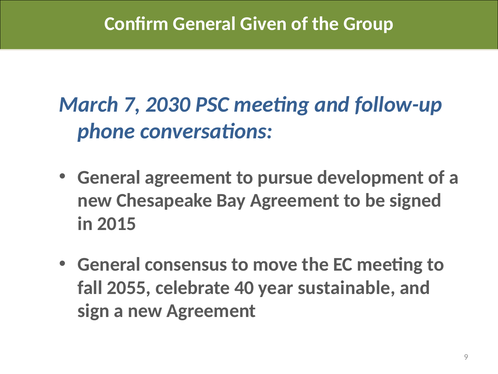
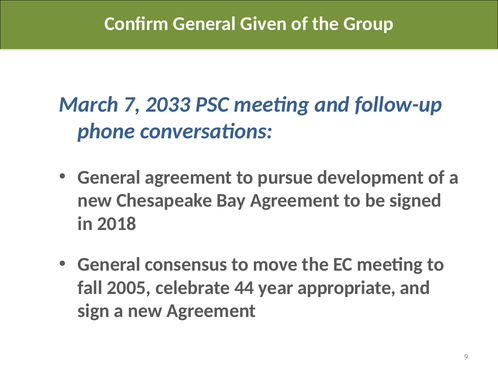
2030: 2030 -> 2033
2015: 2015 -> 2018
2055: 2055 -> 2005
40: 40 -> 44
sustainable: sustainable -> appropriate
